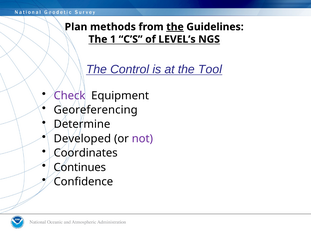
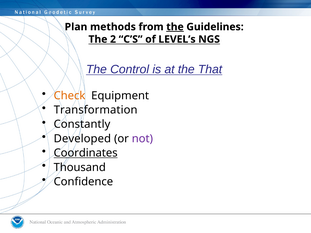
1: 1 -> 2
Tool: Tool -> That
Check colour: purple -> orange
Georeferencing: Georeferencing -> Transformation
Determine: Determine -> Constantly
Coordinates underline: none -> present
Continues: Continues -> Thousand
